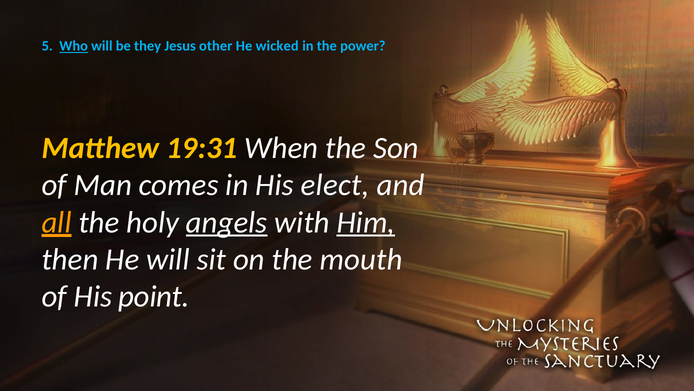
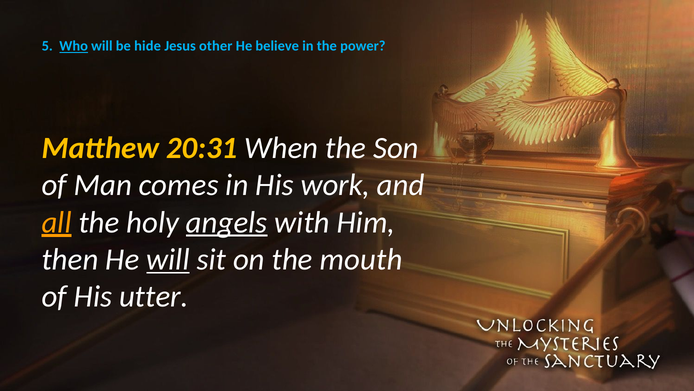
they: they -> hide
wicked: wicked -> believe
19:31: 19:31 -> 20:31
elect: elect -> work
Him underline: present -> none
will at (168, 259) underline: none -> present
point: point -> utter
